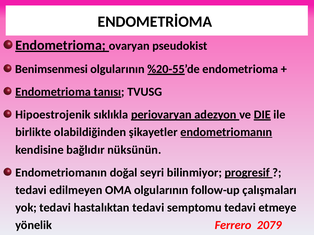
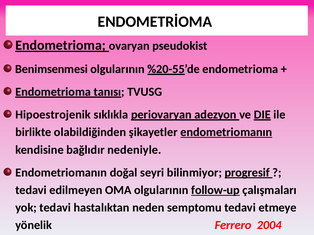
nüksünün: nüksünün -> nedeniyle
follow-up underline: none -> present
hastalıktan tedavi: tedavi -> neden
2079: 2079 -> 2004
